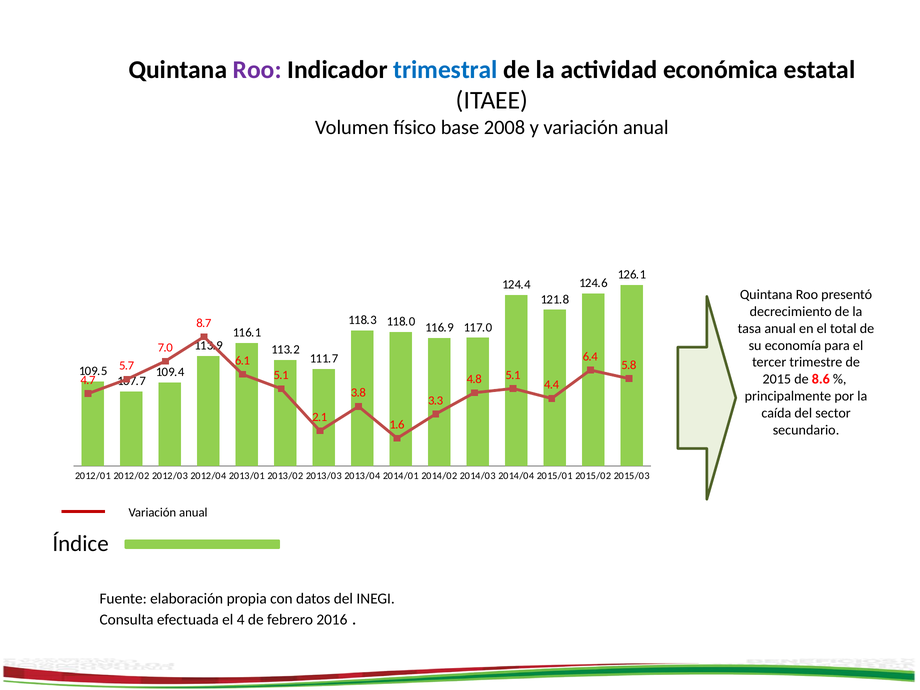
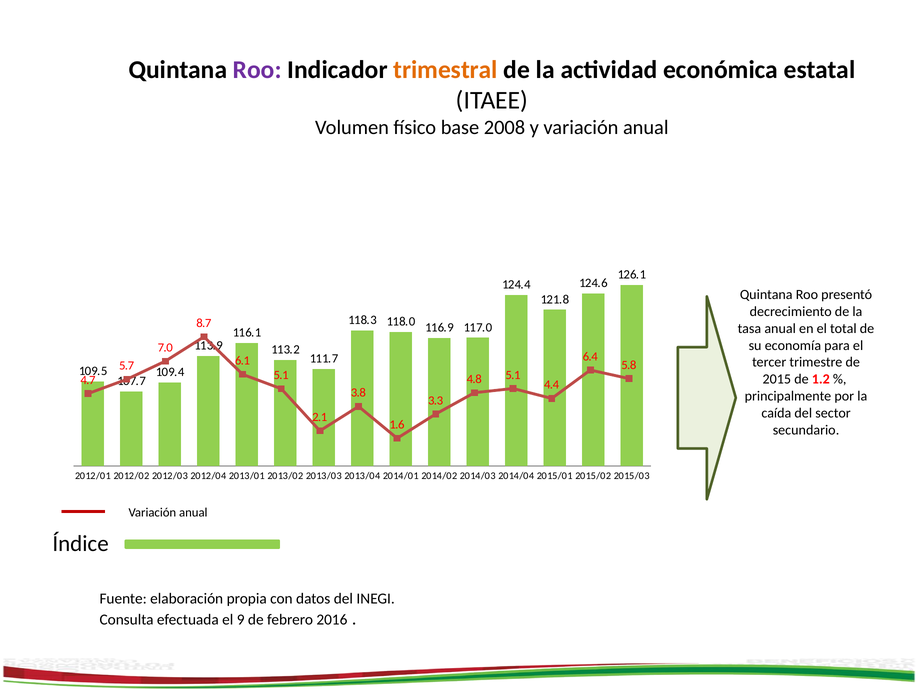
trimestral colour: blue -> orange
8.6: 8.6 -> 1.2
4: 4 -> 9
